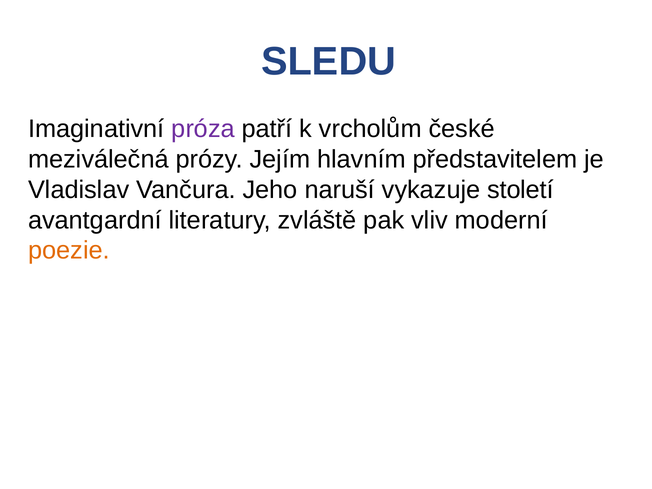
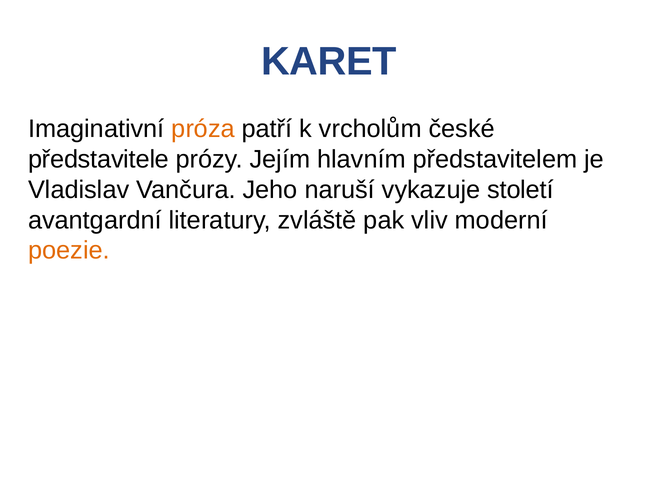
SLEDU: SLEDU -> KARET
próza colour: purple -> orange
meziválečná: meziválečná -> představitele
